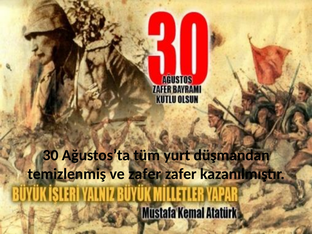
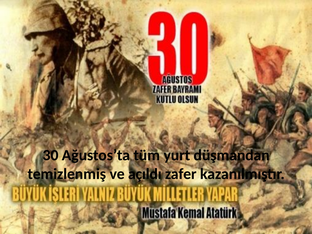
ve zafer: zafer -> açıldı
